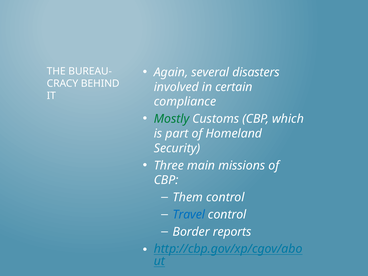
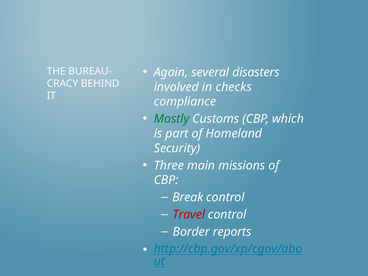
certain: certain -> checks
Them: Them -> Break
Travel colour: blue -> red
